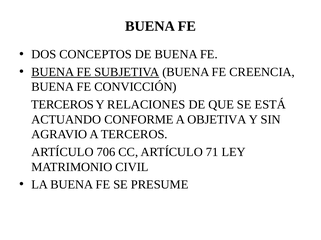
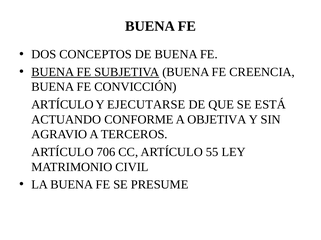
TERCEROS at (63, 105): TERCEROS -> ARTÍCULO
RELACIONES: RELACIONES -> EJECUTARSE
71: 71 -> 55
